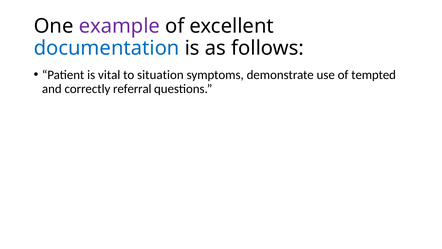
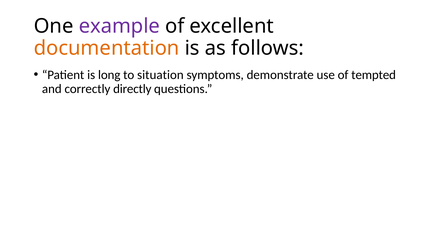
documentation colour: blue -> orange
vital: vital -> long
referral: referral -> directly
